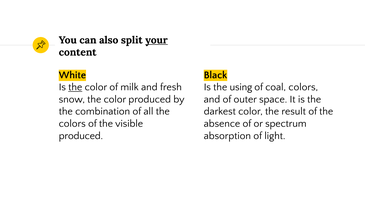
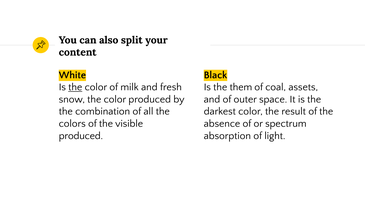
your underline: present -> none
using: using -> them
coal colors: colors -> assets
